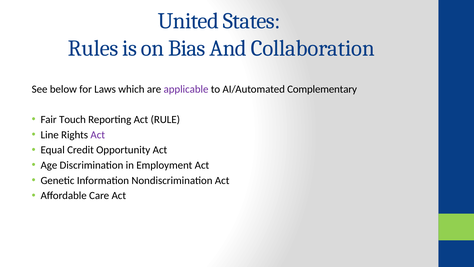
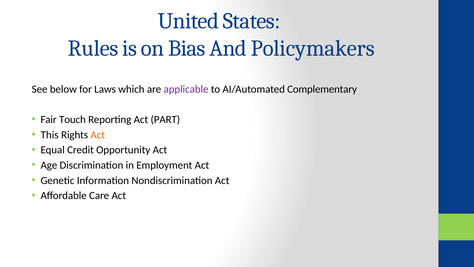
Collaboration: Collaboration -> Policymakers
RULE: RULE -> PART
Line: Line -> This
Act at (98, 135) colour: purple -> orange
